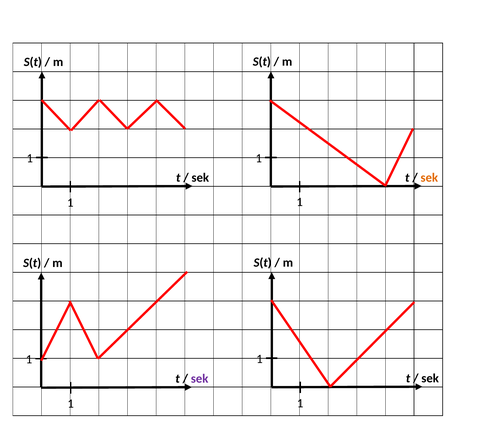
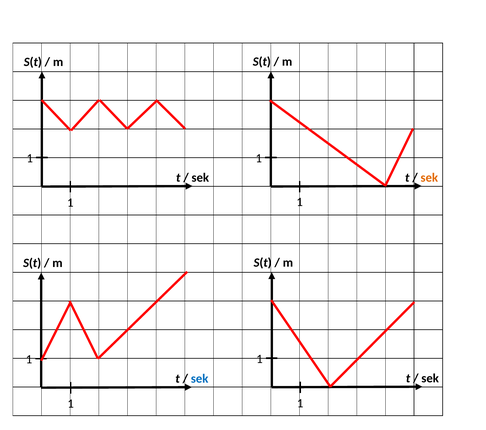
sek at (200, 379) colour: purple -> blue
